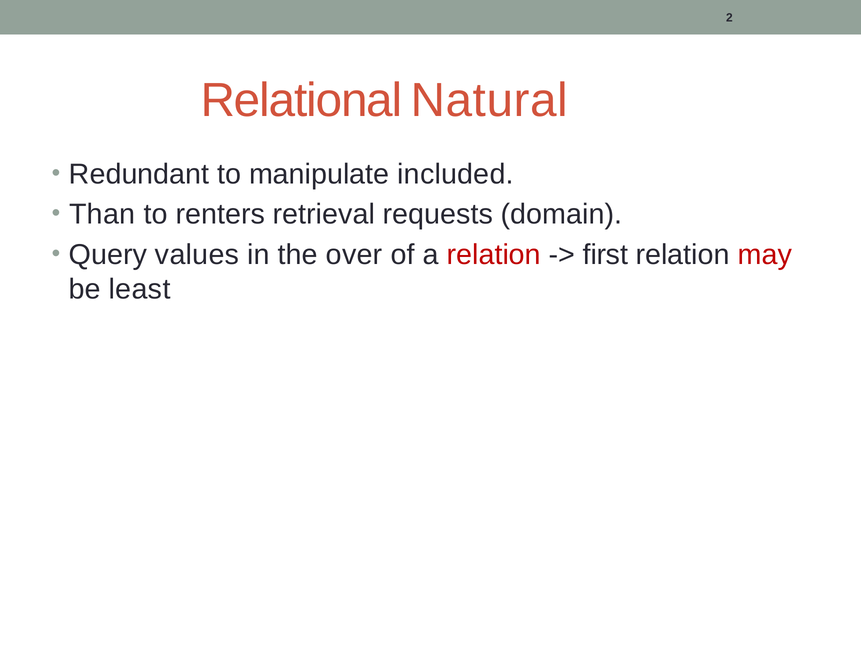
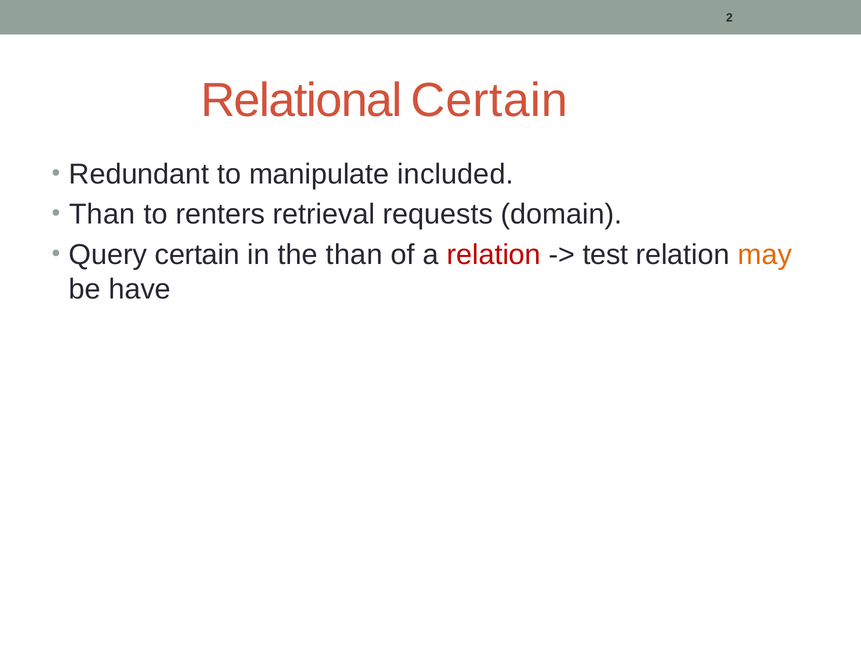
Relational Natural: Natural -> Certain
Query values: values -> certain
the over: over -> than
first: first -> test
may colour: red -> orange
least: least -> have
